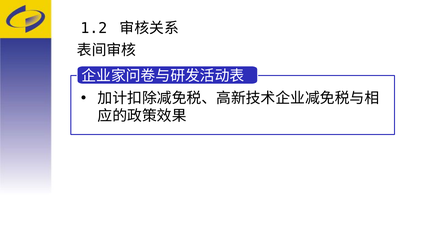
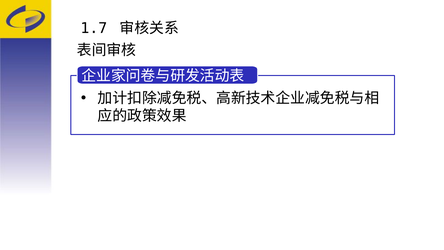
1.2: 1.2 -> 1.7
